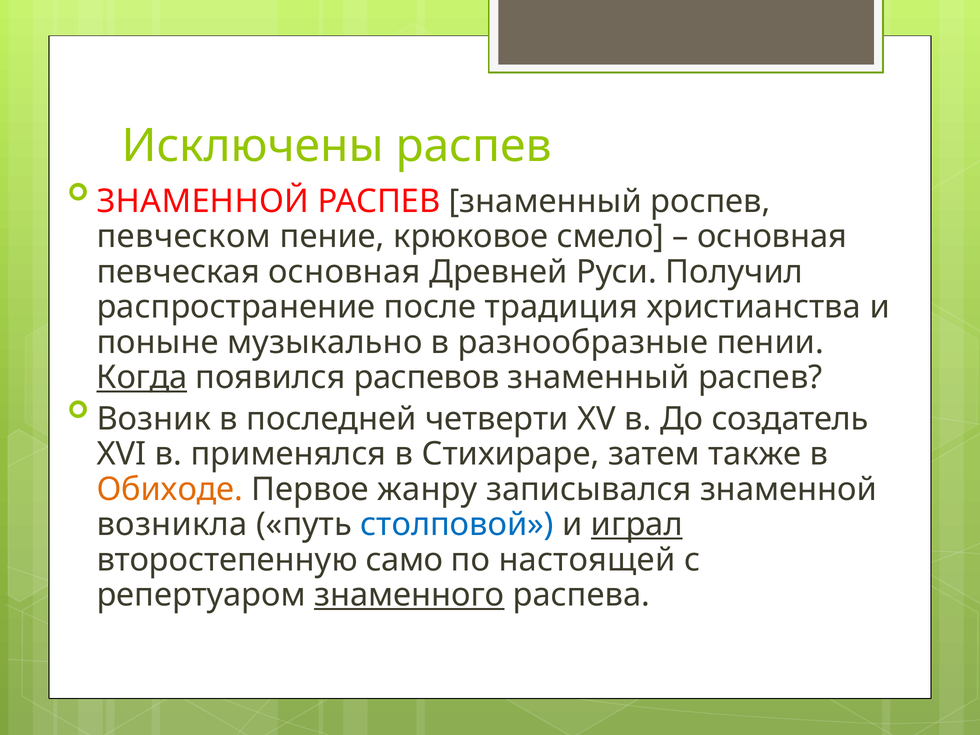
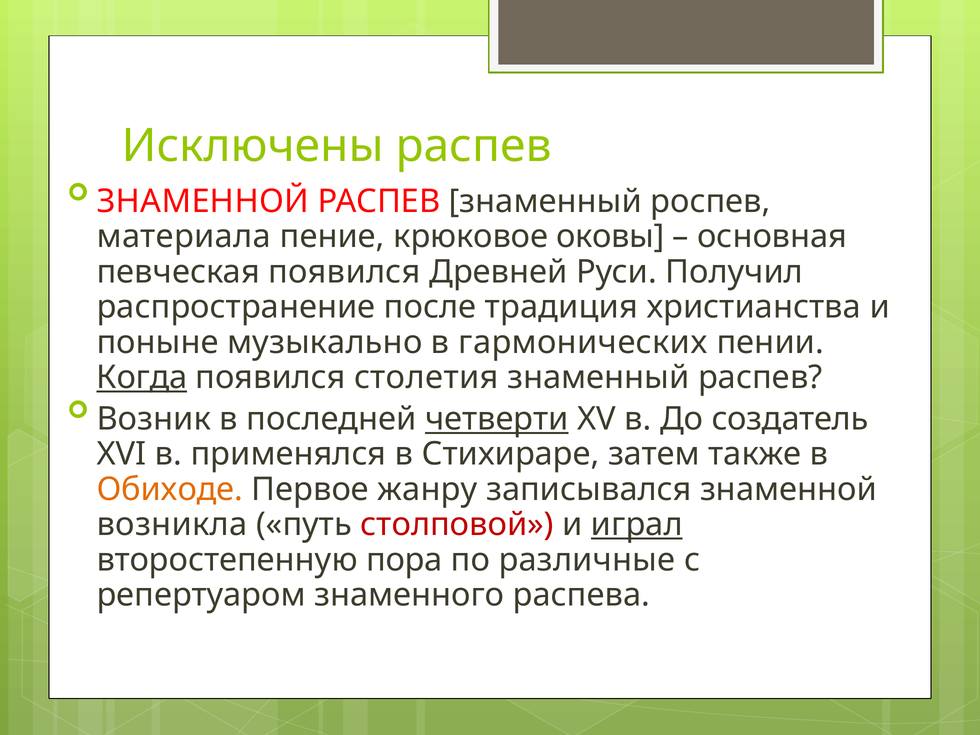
певческом: певческом -> материала
смело: смело -> оковы
певческая основная: основная -> появился
разнообразные: разнообразные -> гармонических
распевов: распевов -> столетия
четверти underline: none -> present
столповой colour: blue -> red
само: само -> пора
настоящей: настоящей -> различные
знаменного underline: present -> none
